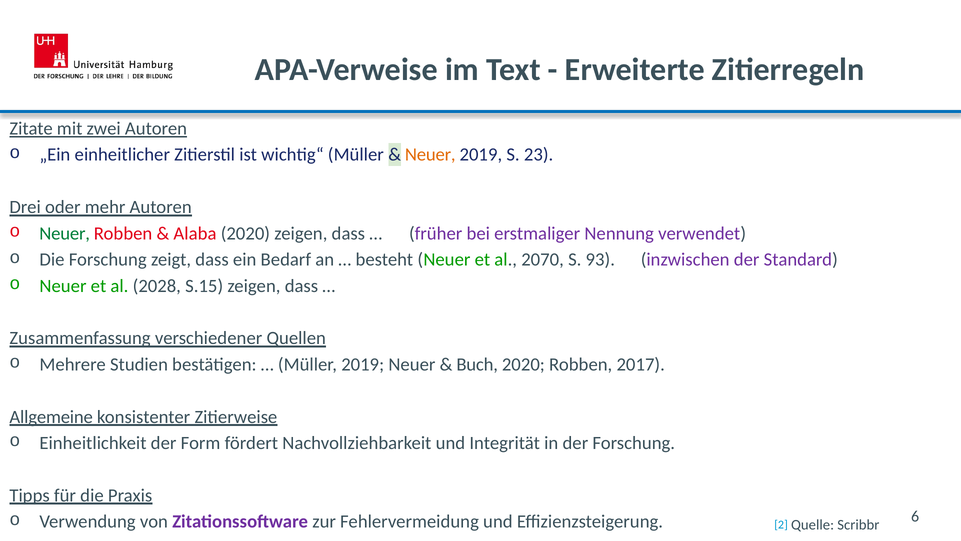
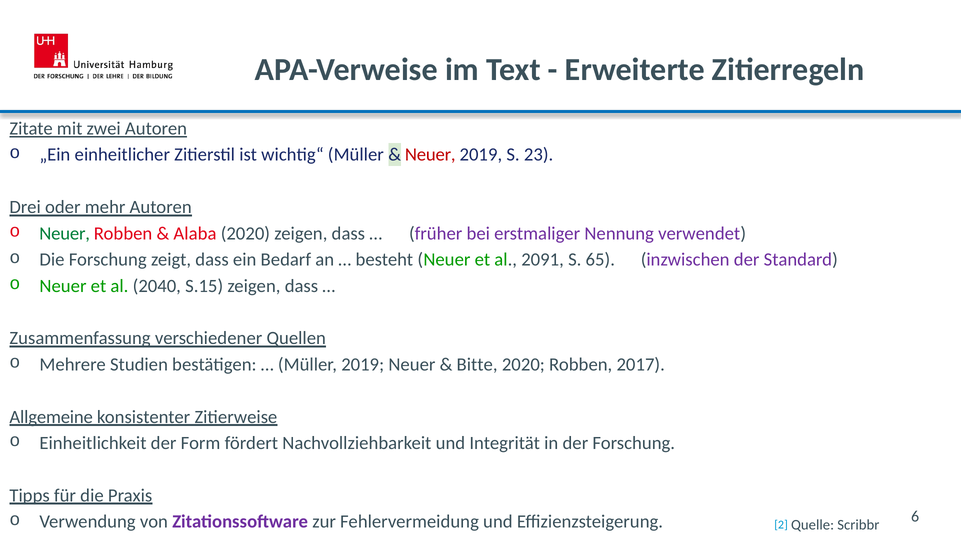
Neuer at (430, 155) colour: orange -> red
2070: 2070 -> 2091
93: 93 -> 65
2028: 2028 -> 2040
Buch: Buch -> Bitte
